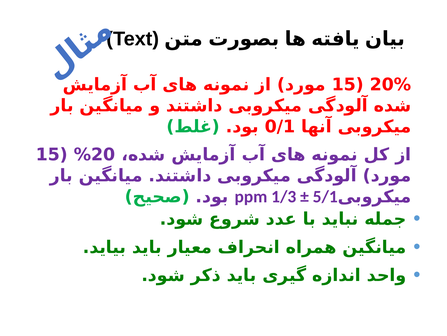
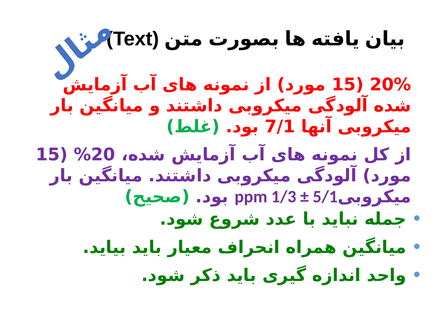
0/1: 0/1 -> 7/1
